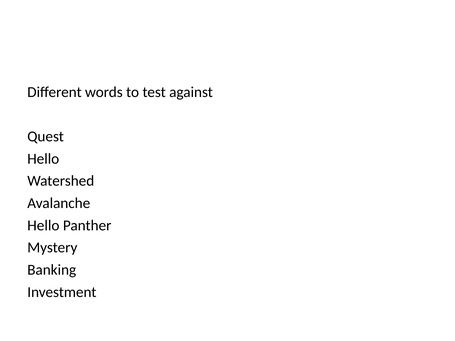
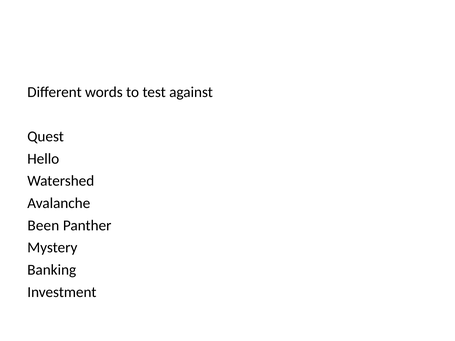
Hello at (43, 226): Hello -> Been
